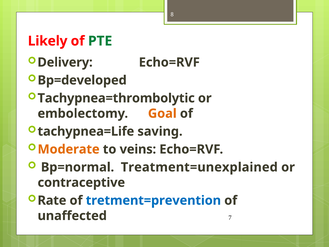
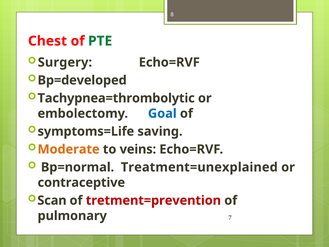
Likely: Likely -> Chest
Delivery: Delivery -> Surgery
Goal colour: orange -> blue
tachypnea=Life: tachypnea=Life -> symptoms=Life
Rate: Rate -> Scan
tretment=prevention colour: blue -> red
unaffected: unaffected -> pulmonary
